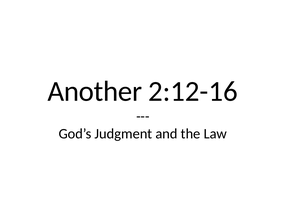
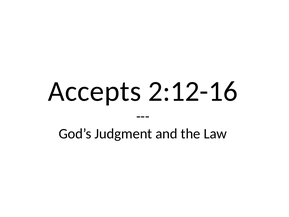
Another: Another -> Accepts
